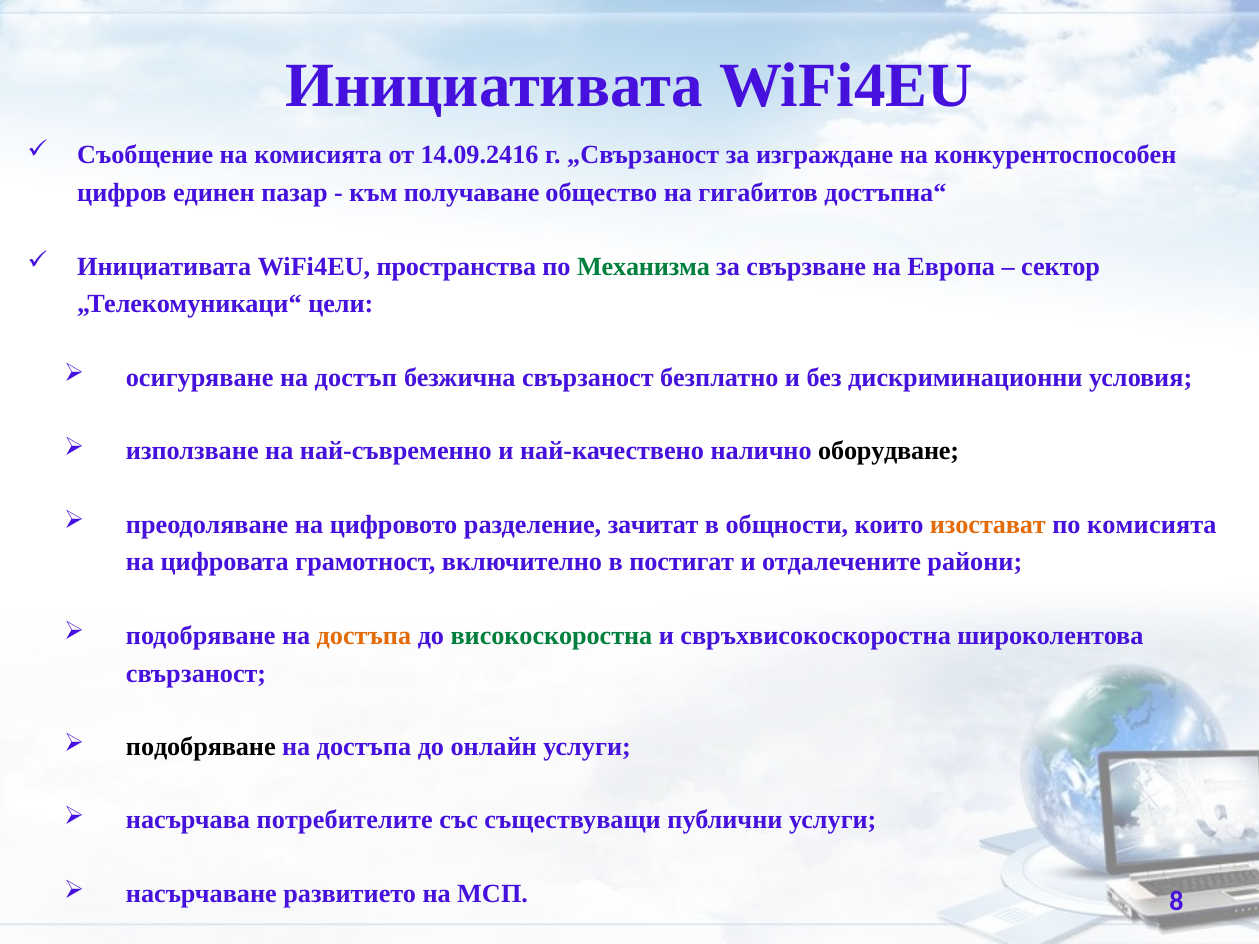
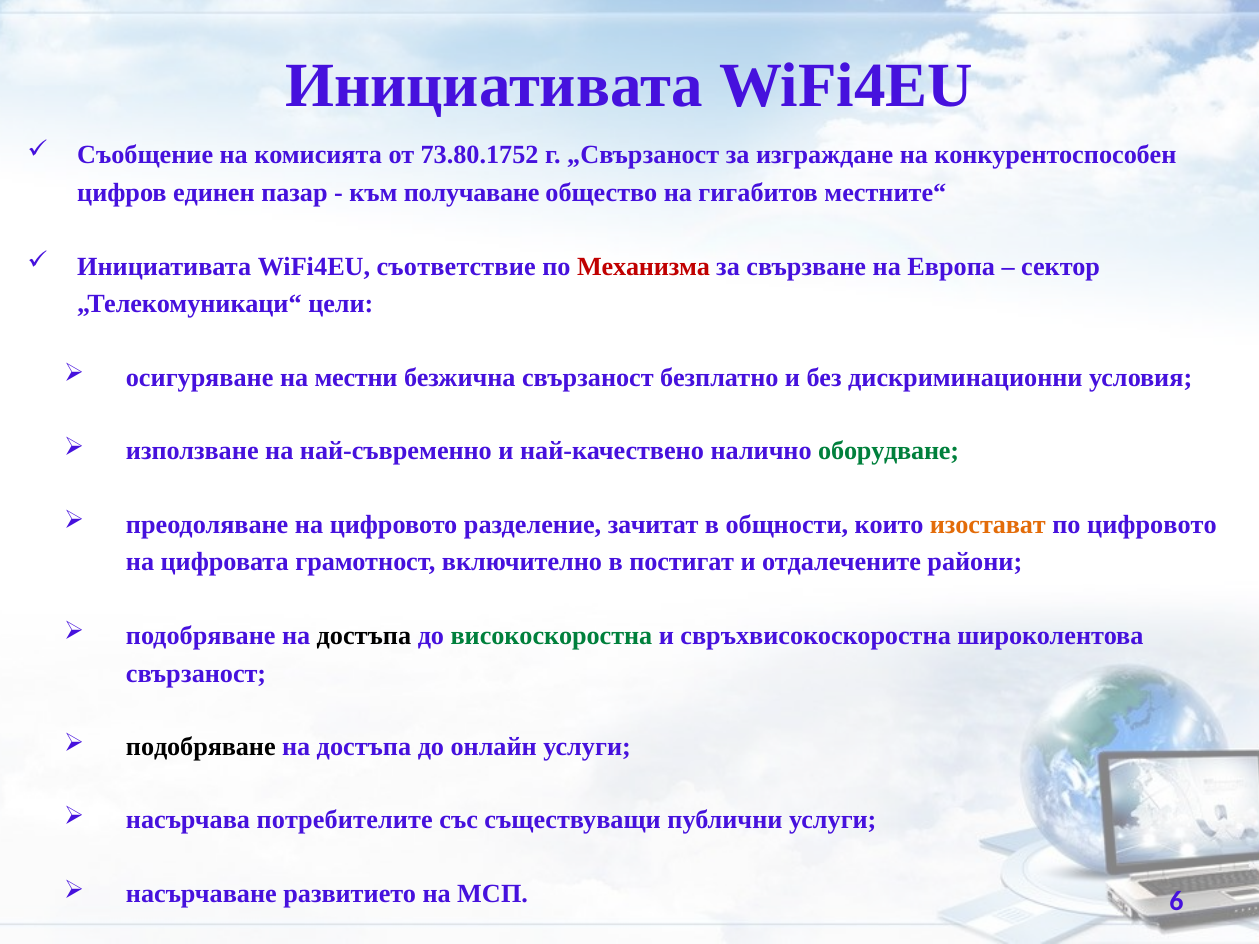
14.09.2416: 14.09.2416 -> 73.80.1752
достъпна“: достъпна“ -> местните“
пространства: пространства -> съответствие
Механизма colour: green -> red
достъп: достъп -> местни
оборудване colour: black -> green
по комисията: комисията -> цифровото
достъпа at (364, 636) colour: orange -> black
8: 8 -> 6
